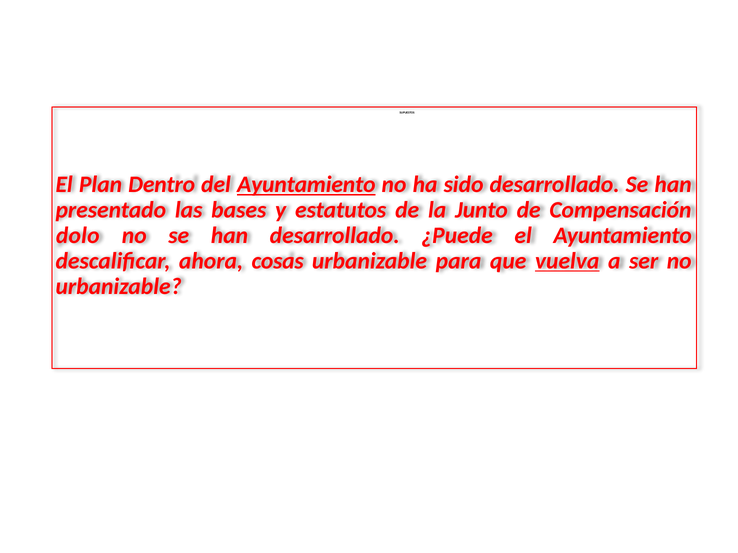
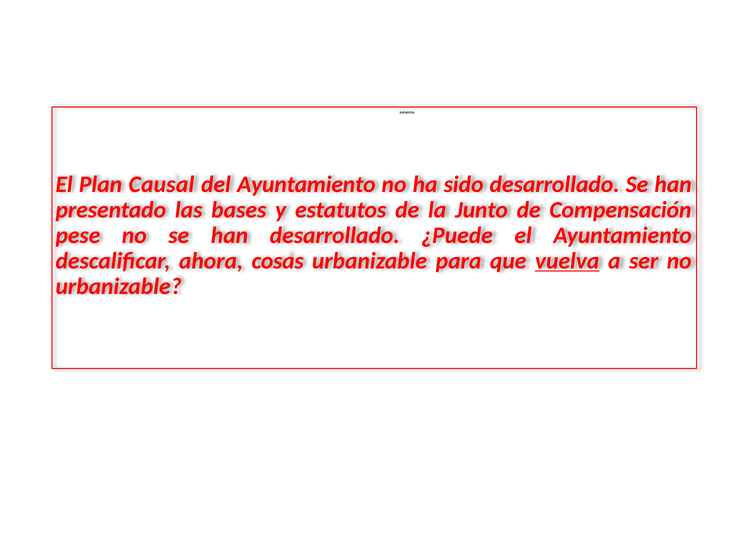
Dentro: Dentro -> Causal
Ayuntamiento at (306, 185) underline: present -> none
dolo: dolo -> pese
